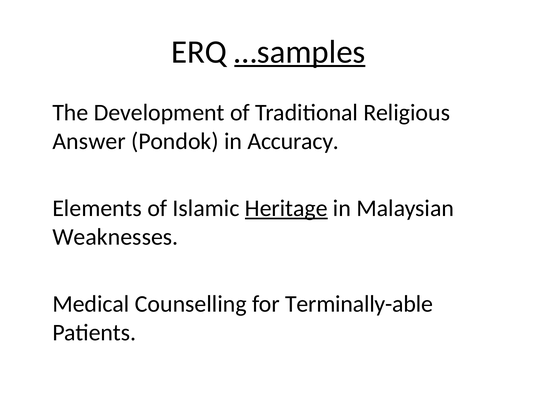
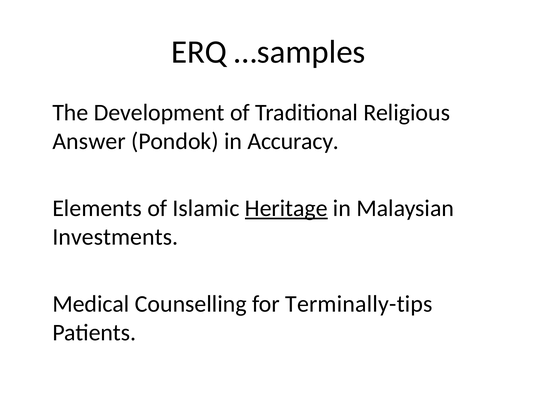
…samples underline: present -> none
Weaknesses: Weaknesses -> Investments
Terminally-able: Terminally-able -> Terminally-tips
